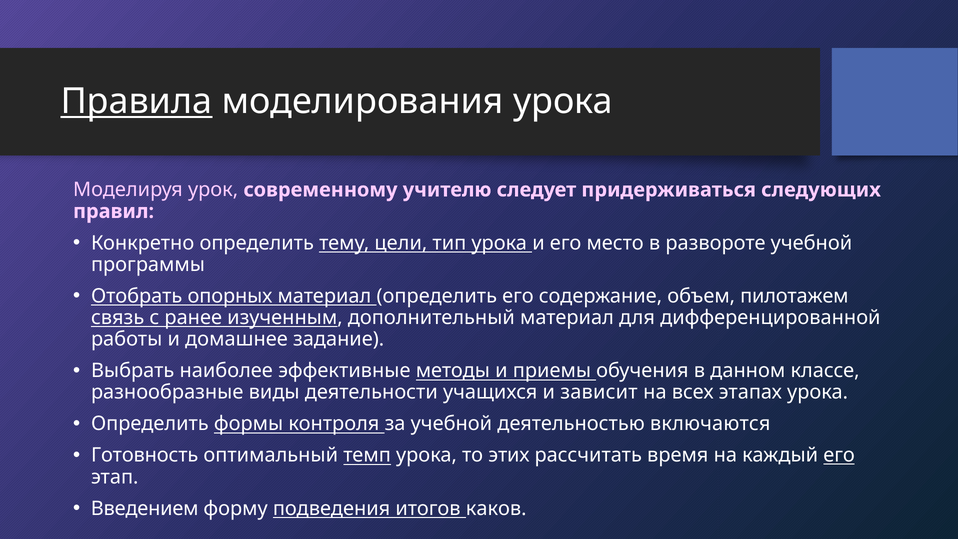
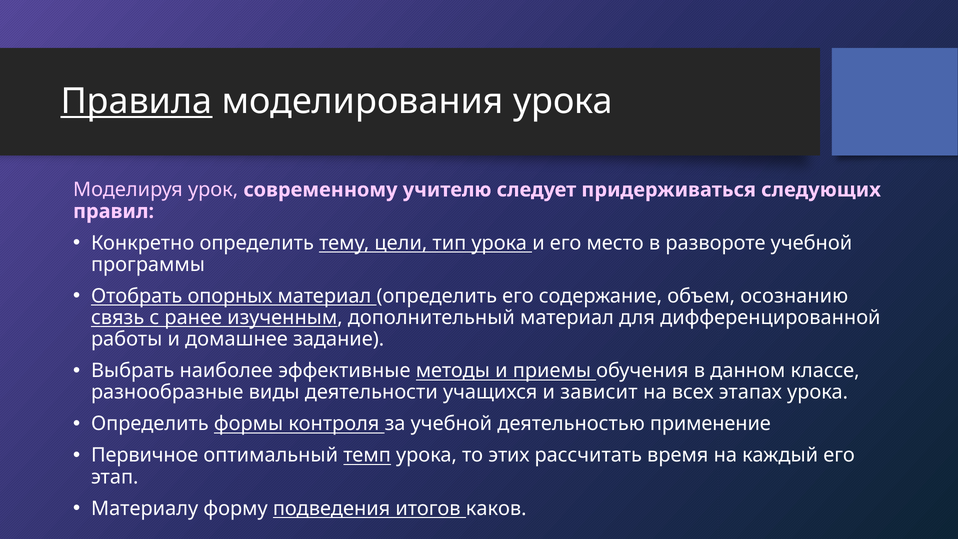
пилотажем: пилотажем -> осознанию
включаются: включаются -> применение
Готовность: Готовность -> Первичное
его at (839, 455) underline: present -> none
Введением: Введением -> Материалу
